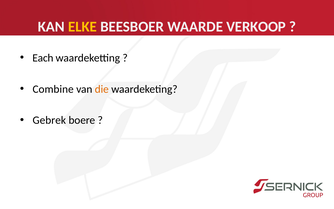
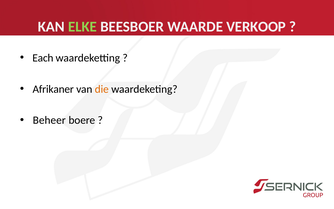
ELKE colour: yellow -> light green
Combine: Combine -> Afrikaner
Gebrek: Gebrek -> Beheer
